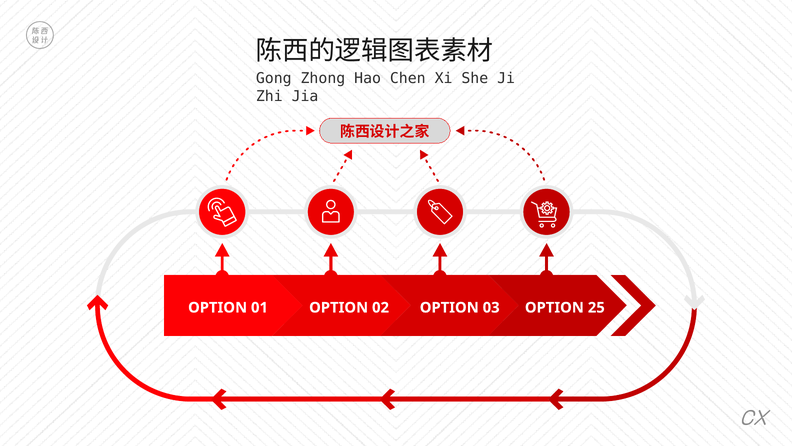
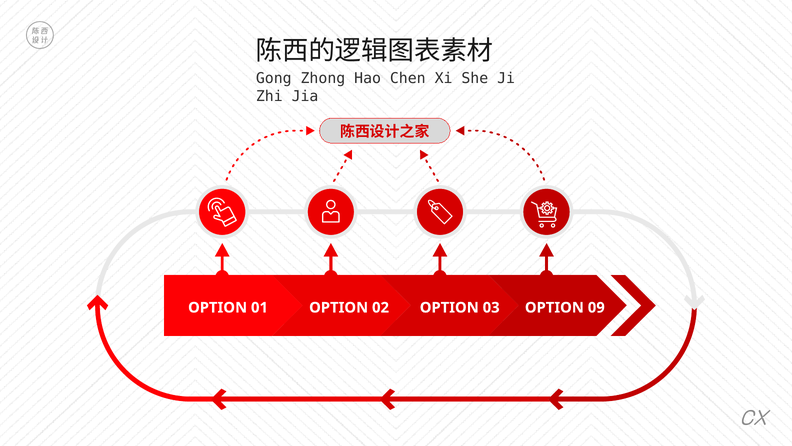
25: 25 -> 09
